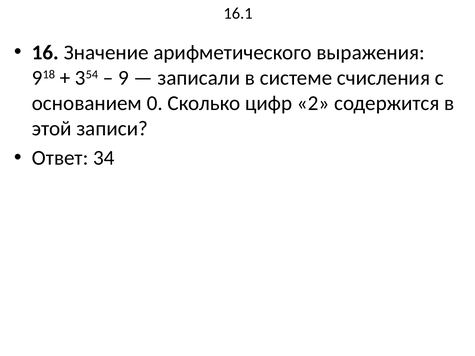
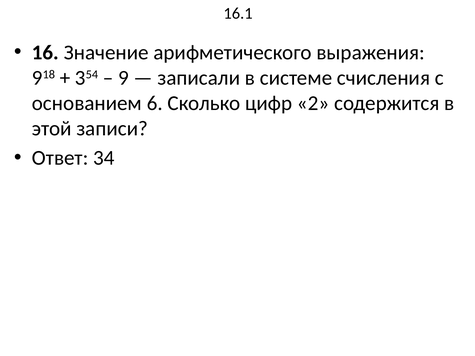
0: 0 -> 6
